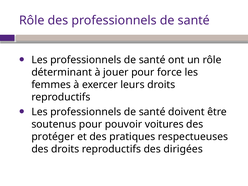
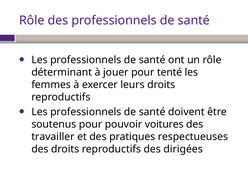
force: force -> tenté
protéger: protéger -> travailler
